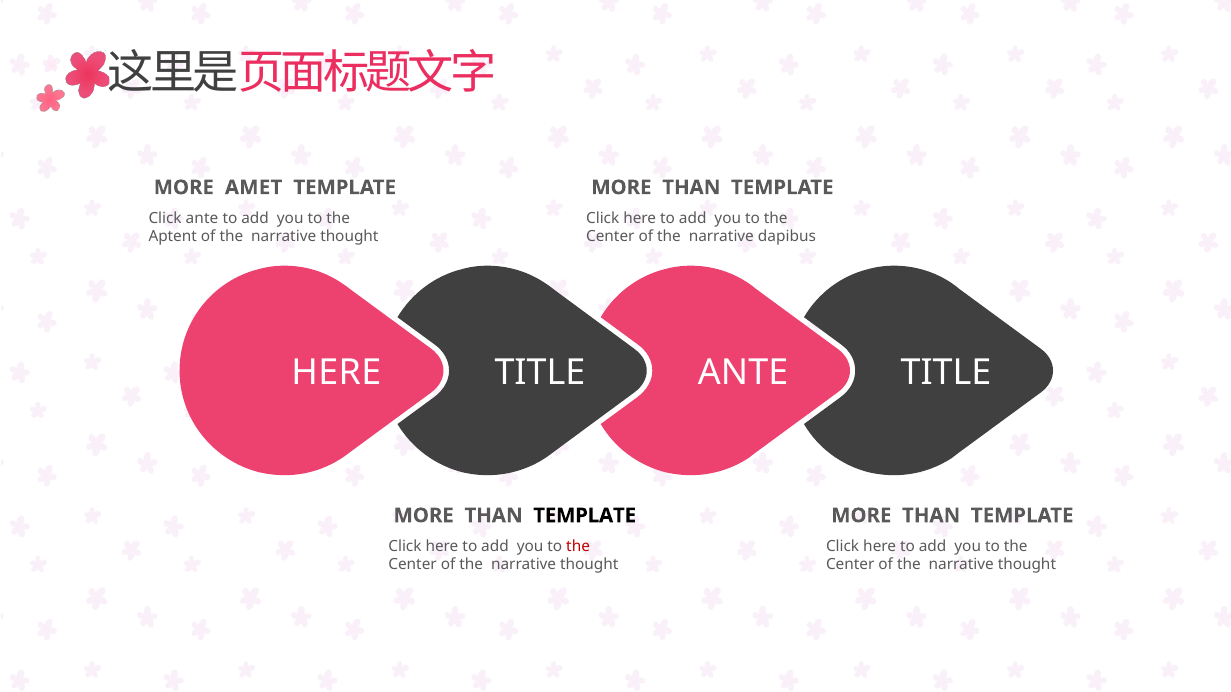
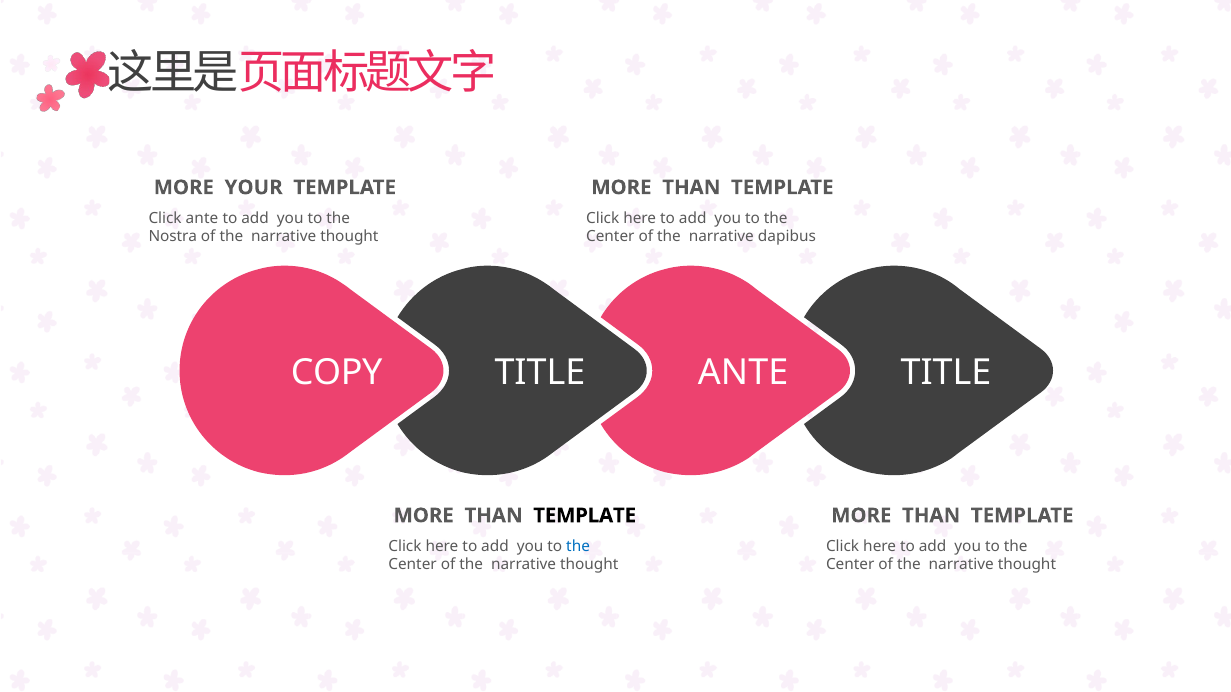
AMET: AMET -> YOUR
Aptent: Aptent -> Nostra
HERE at (336, 373): HERE -> COPY
the at (578, 547) colour: red -> blue
